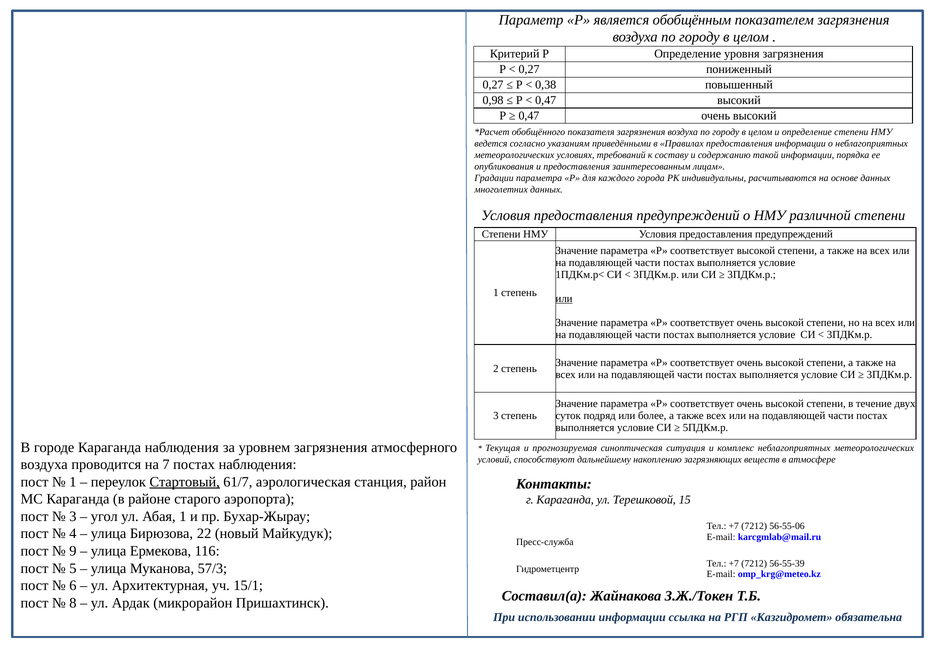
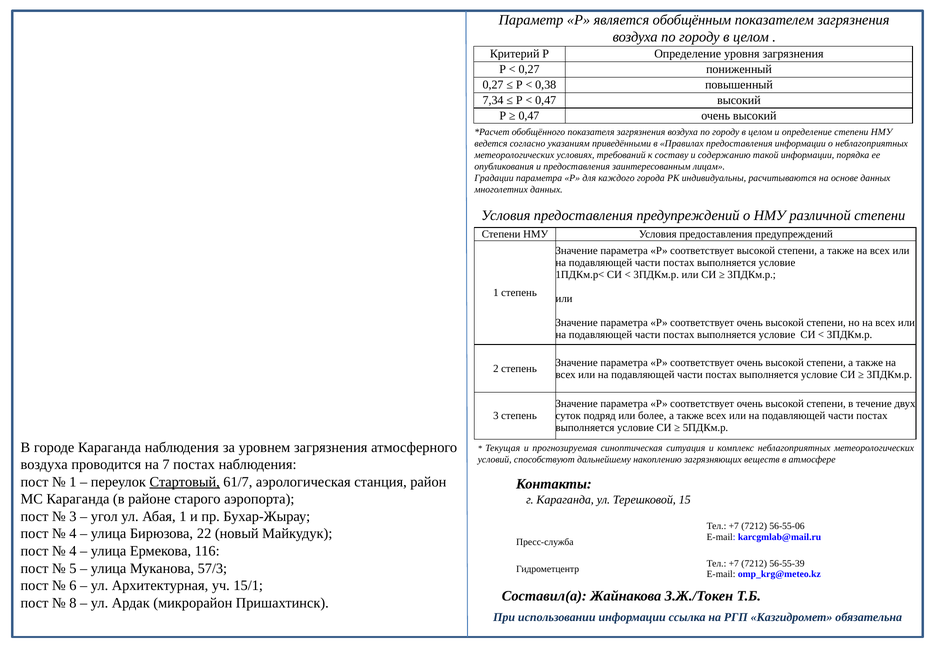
0,98: 0,98 -> 7,34
или at (564, 298) underline: present -> none
9 at (73, 550): 9 -> 4
